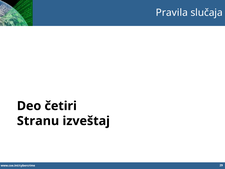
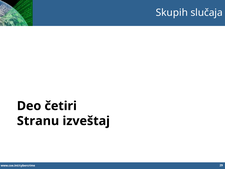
Pravila: Pravila -> Skupih
